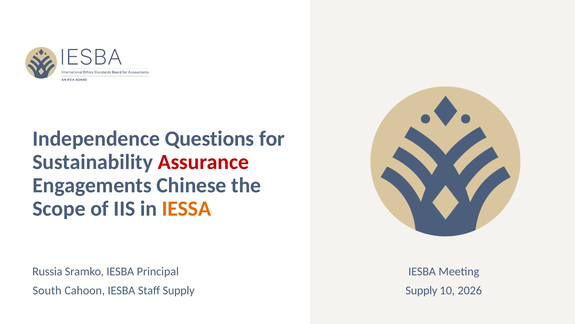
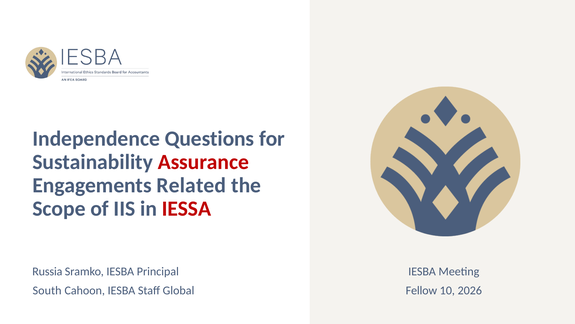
Chinese: Chinese -> Related
IESSA colour: orange -> red
Staff Supply: Supply -> Global
Supply at (421, 290): Supply -> Fellow
